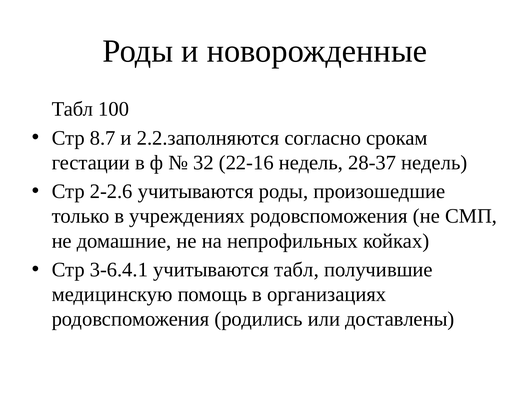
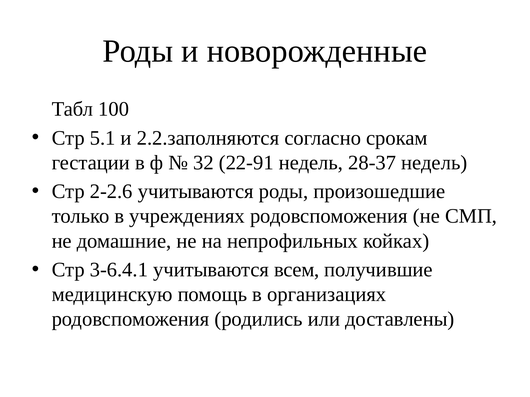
8.7: 8.7 -> 5.1
22-16: 22-16 -> 22-91
учитываются табл: табл -> всем
